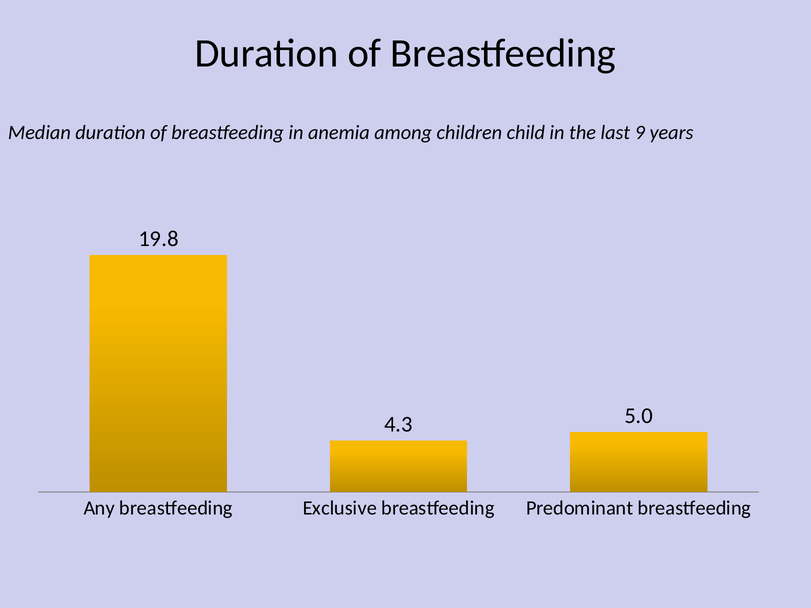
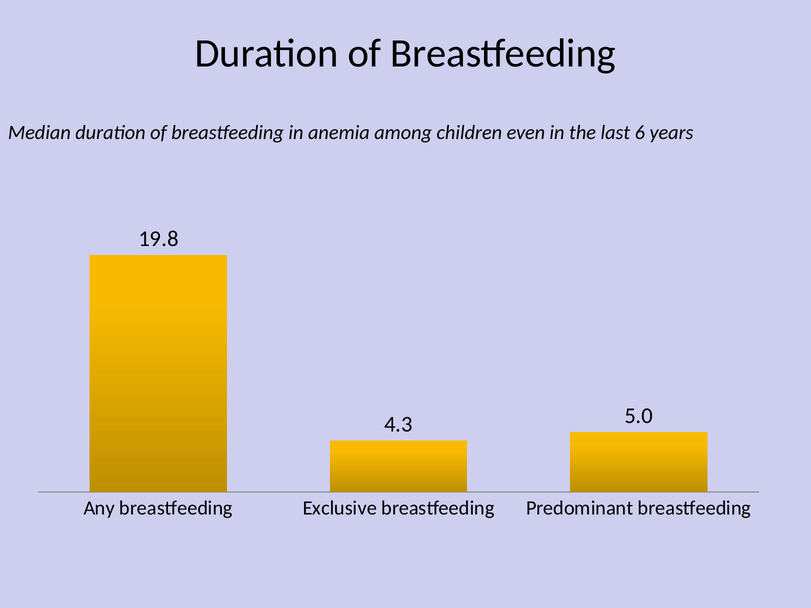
child: child -> even
9: 9 -> 6
